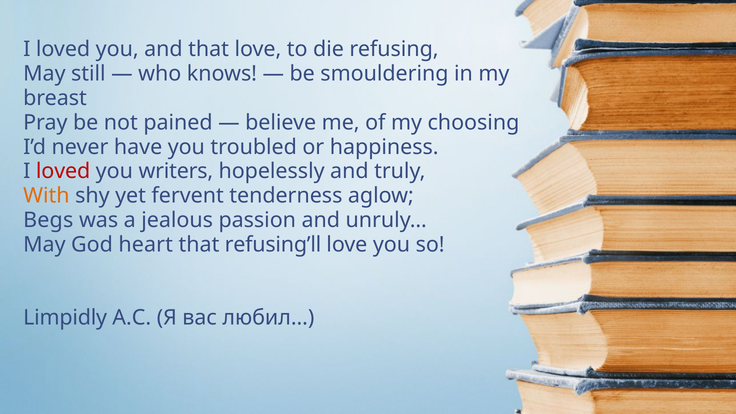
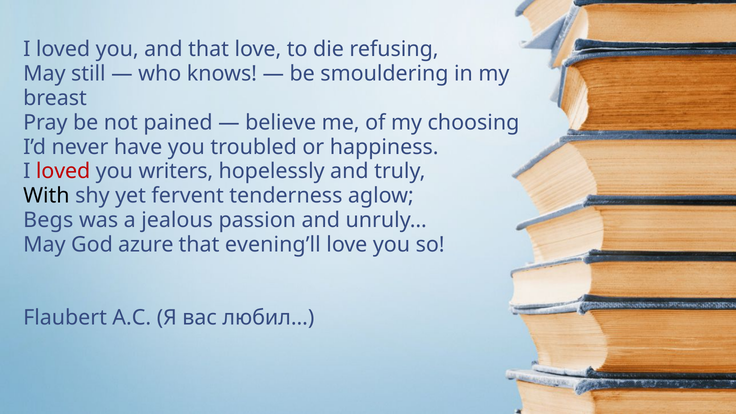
With colour: orange -> black
heart: heart -> azure
refusing’ll: refusing’ll -> evening’ll
Limpidly: Limpidly -> Flaubert
